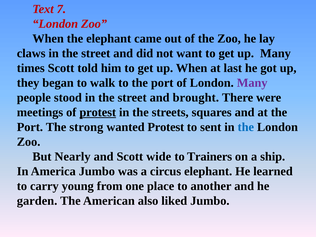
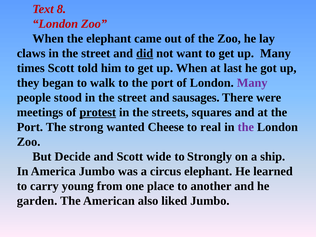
7: 7 -> 8
did underline: none -> present
brought: brought -> sausages
wanted Protest: Protest -> Cheese
sent: sent -> real
the at (246, 127) colour: blue -> purple
Nearly: Nearly -> Decide
Trainers: Trainers -> Strongly
